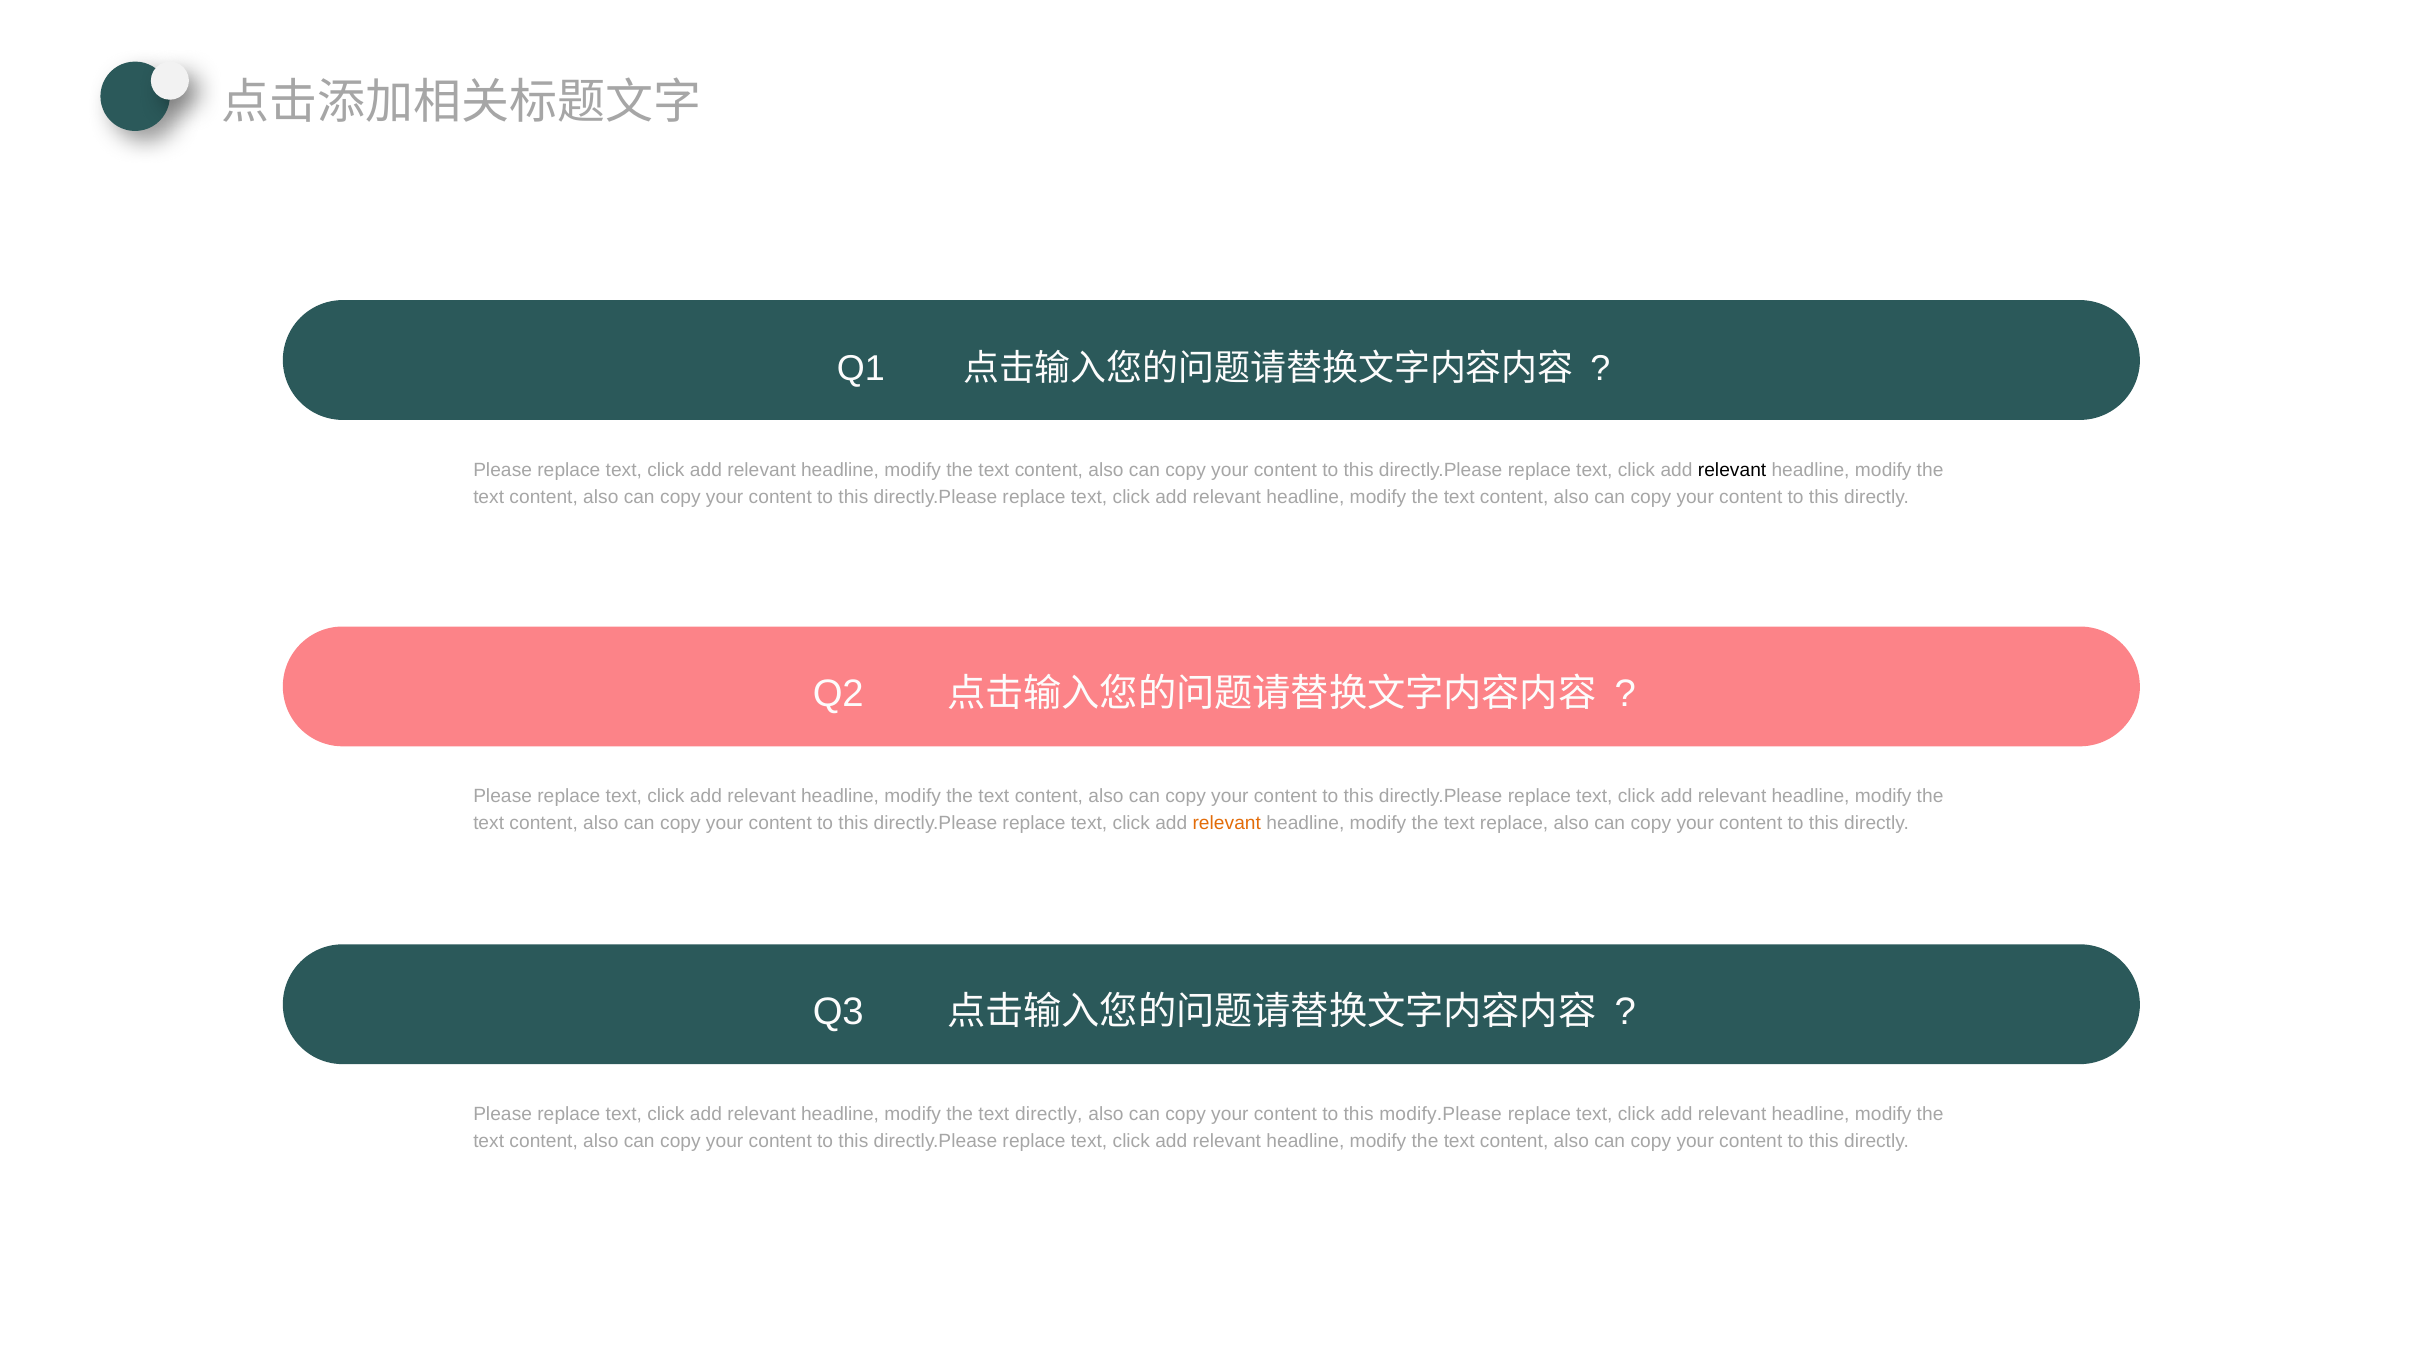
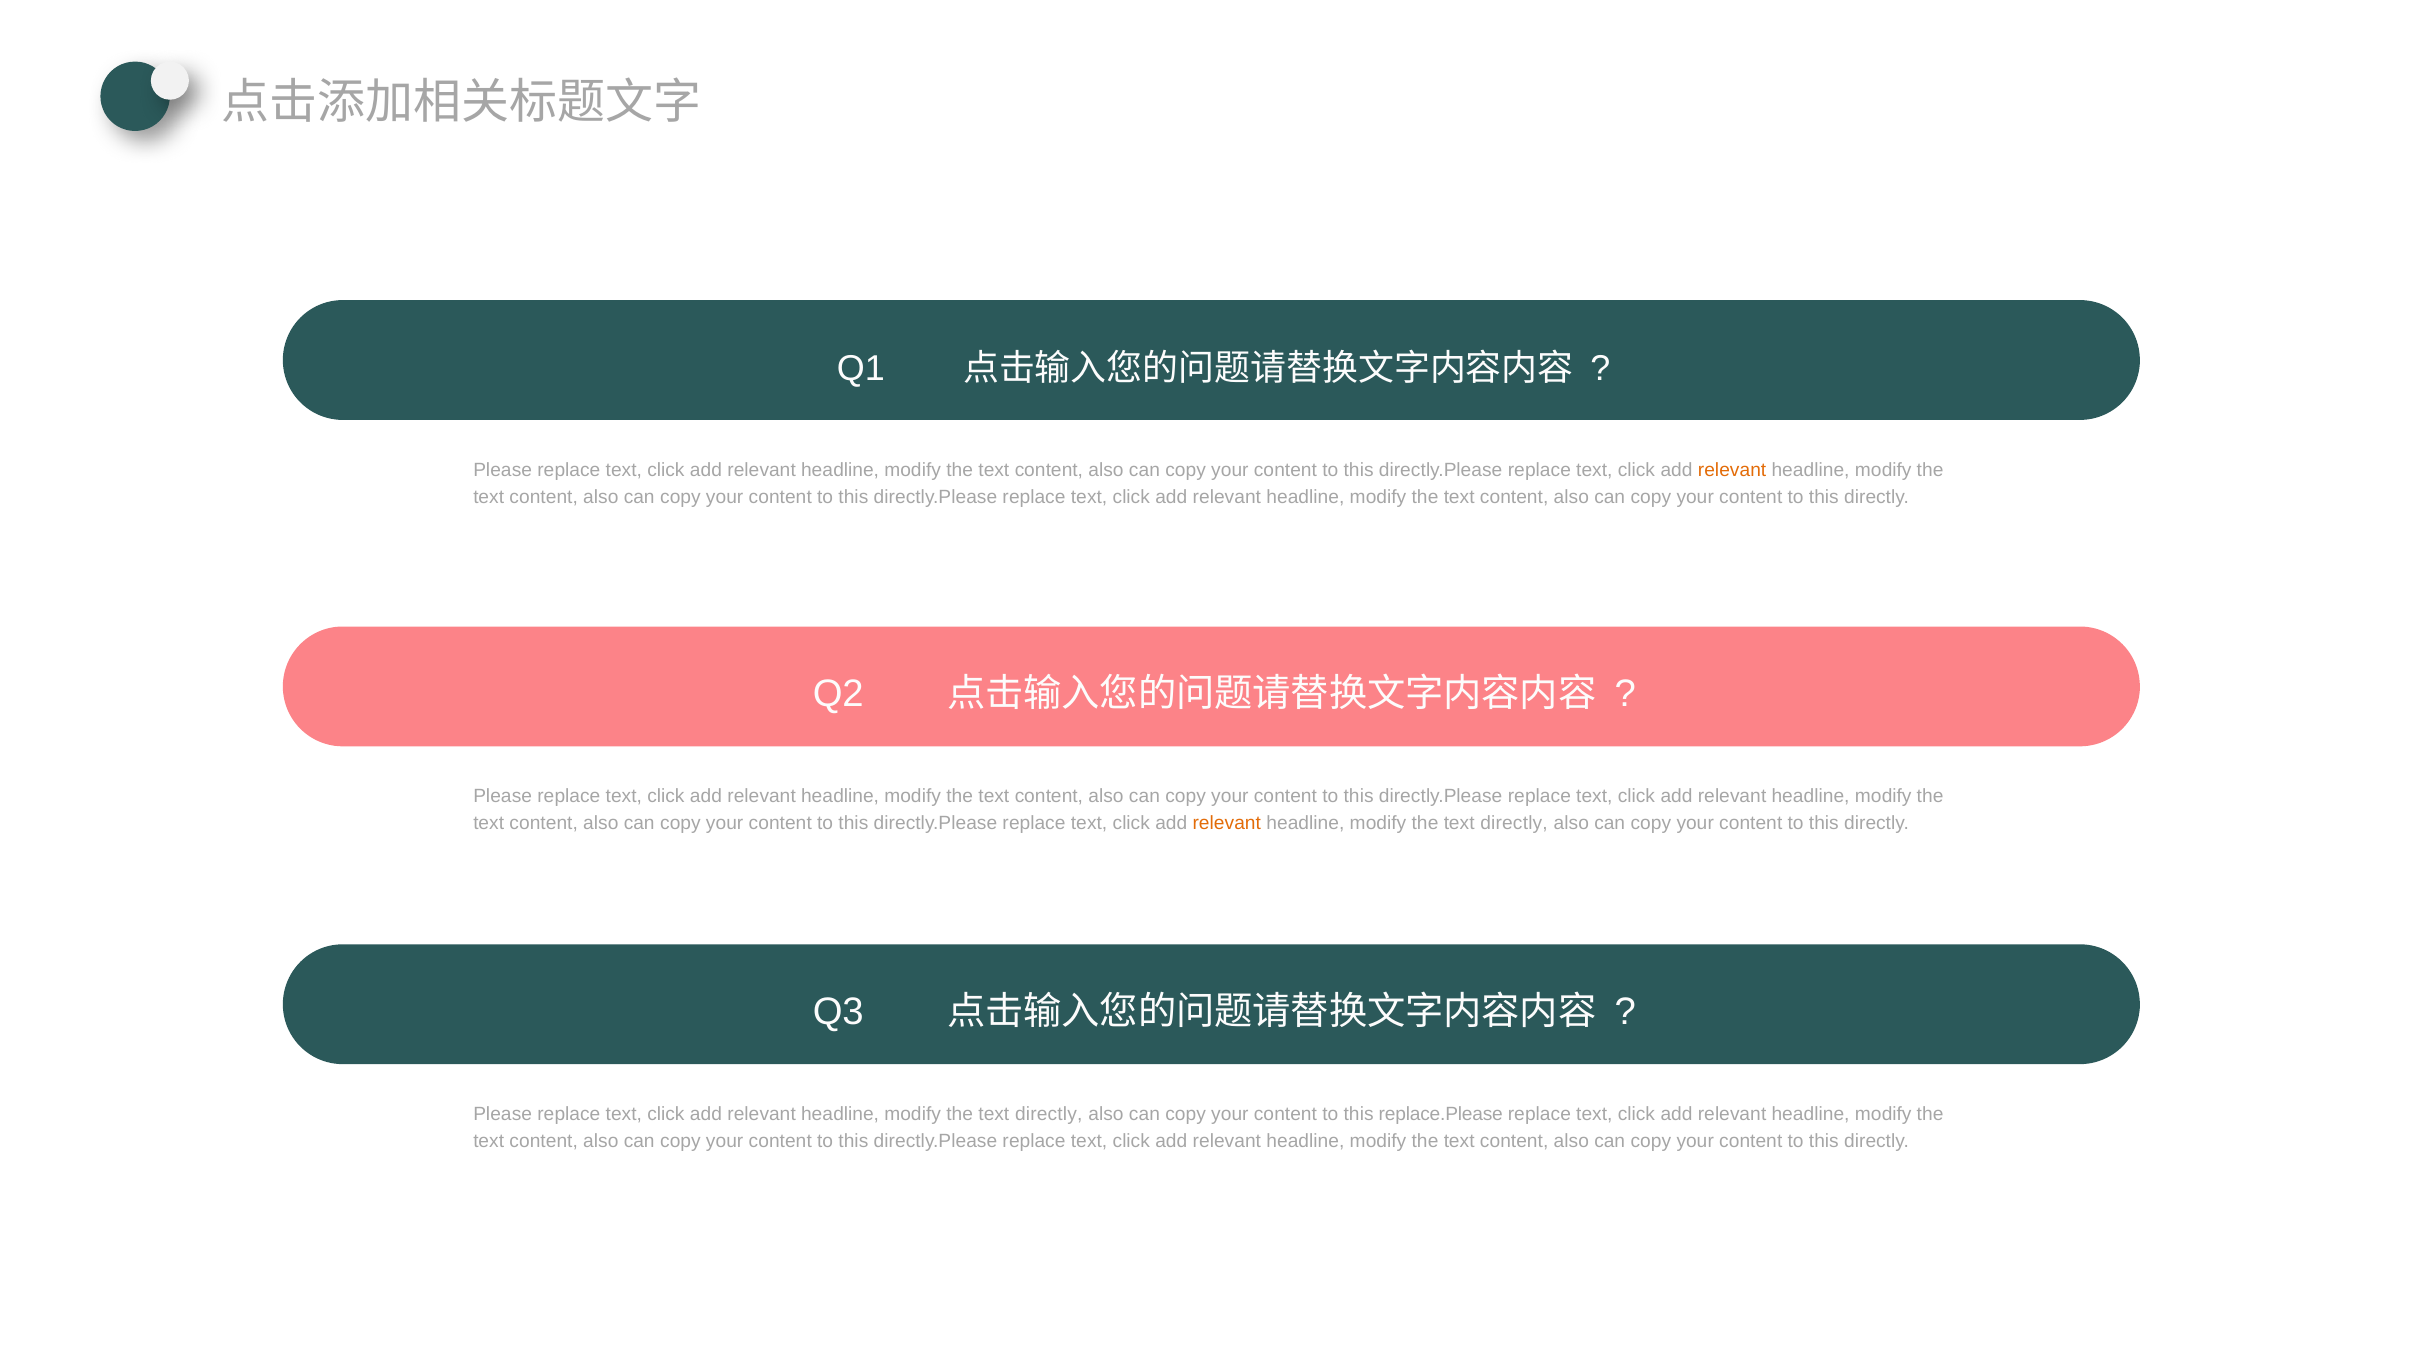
relevant at (1732, 470) colour: black -> orange
replace at (1514, 824): replace -> directly
modify.Please: modify.Please -> replace.Please
